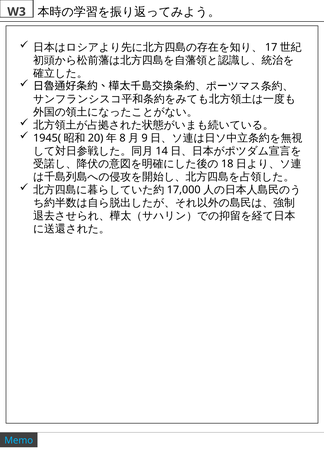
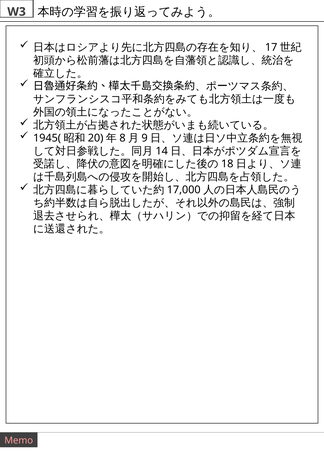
Memo colour: light blue -> pink
